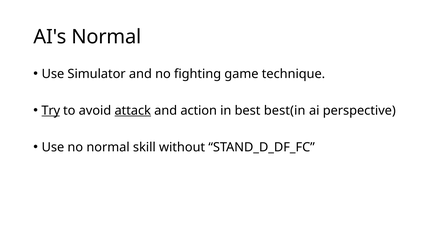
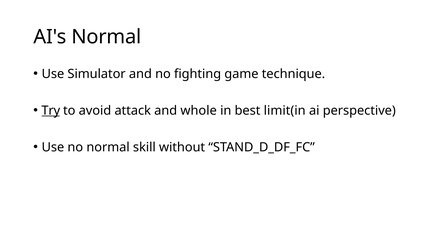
attack underline: present -> none
action: action -> whole
best(in: best(in -> limit(in
